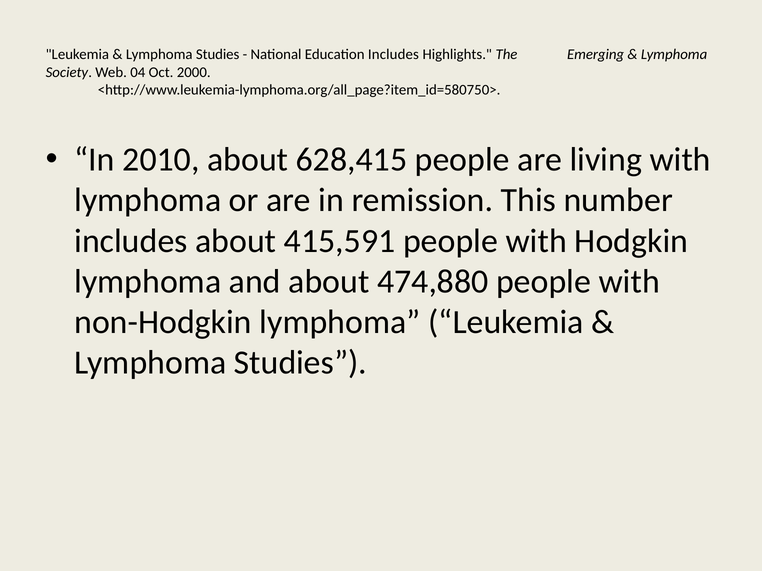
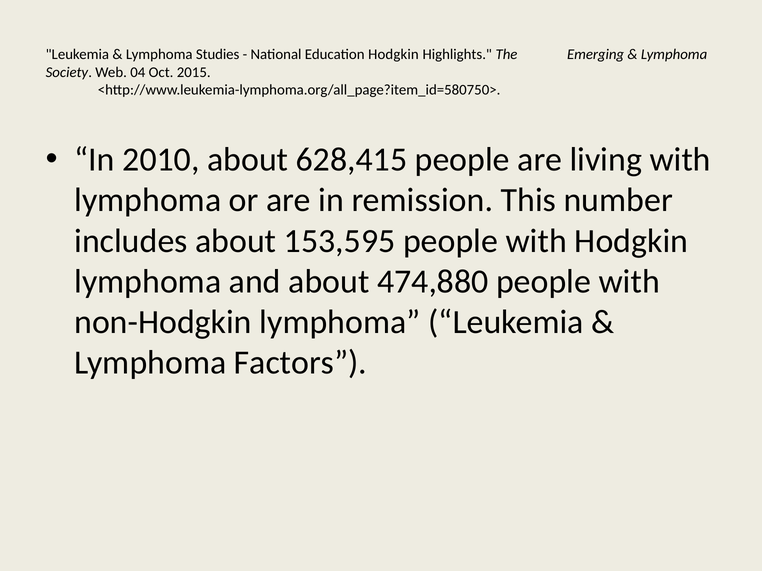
Education Includes: Includes -> Hodgkin
2000: 2000 -> 2015
415,591: 415,591 -> 153,595
Studies at (300, 363): Studies -> Factors
